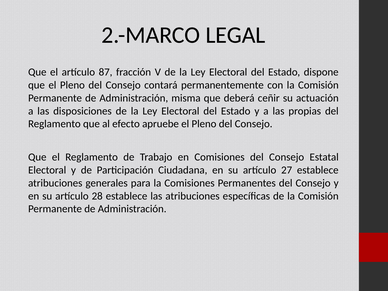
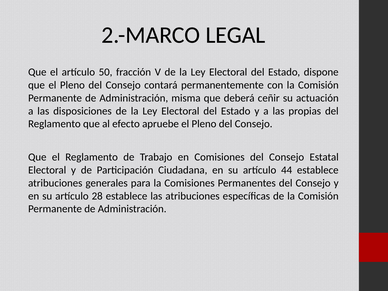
87: 87 -> 50
27: 27 -> 44
